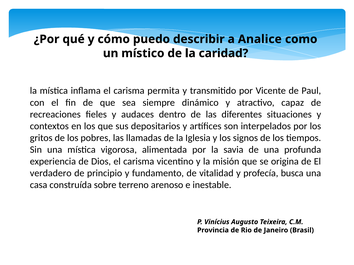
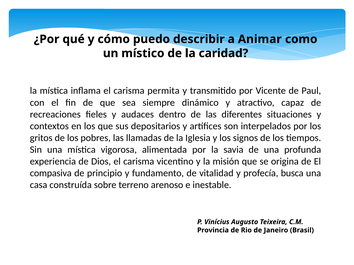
Analice: Analice -> Animar
verdadero: verdadero -> compasiva
